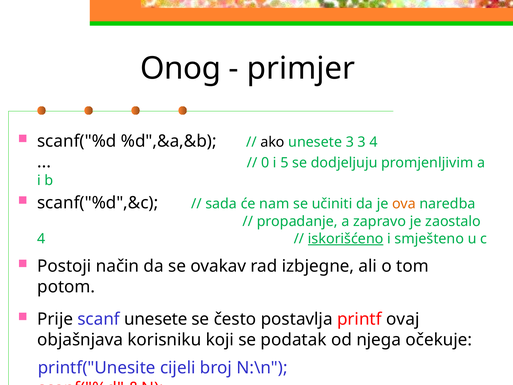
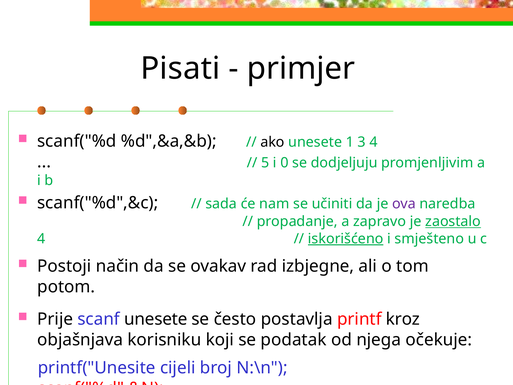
Onog: Onog -> Pisati
unesete 3: 3 -> 1
0: 0 -> 5
5: 5 -> 0
ova colour: orange -> purple
zaostalo underline: none -> present
ovaj: ovaj -> kroz
